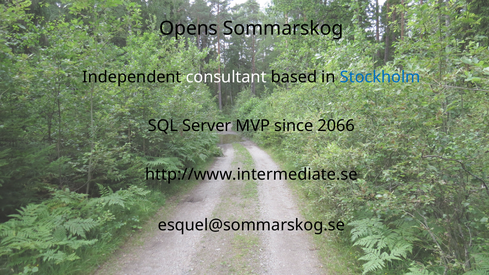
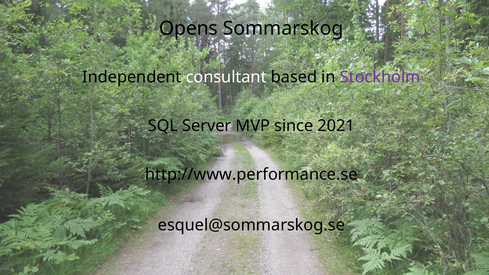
Stockholm colour: blue -> purple
2066: 2066 -> 2021
http://www.intermediate.se: http://www.intermediate.se -> http://www.performance.se
